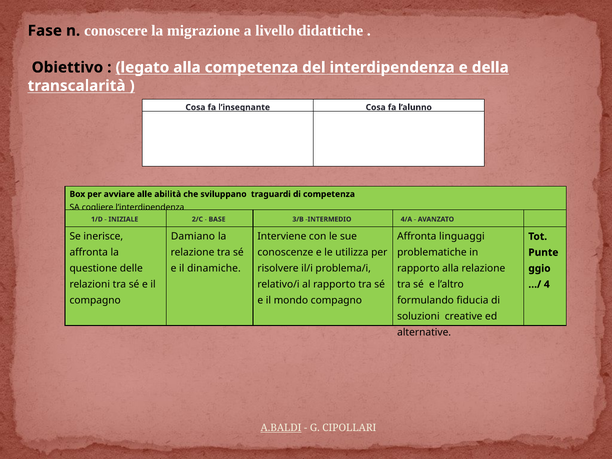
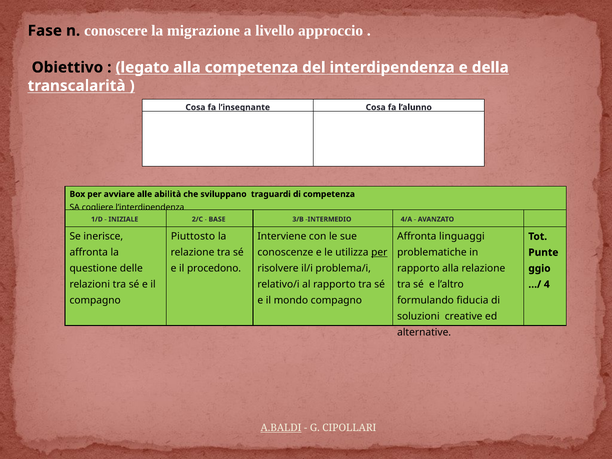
didattiche: didattiche -> approccio
Damiano: Damiano -> Piuttosto
per at (379, 252) underline: none -> present
dinamiche: dinamiche -> procedono
